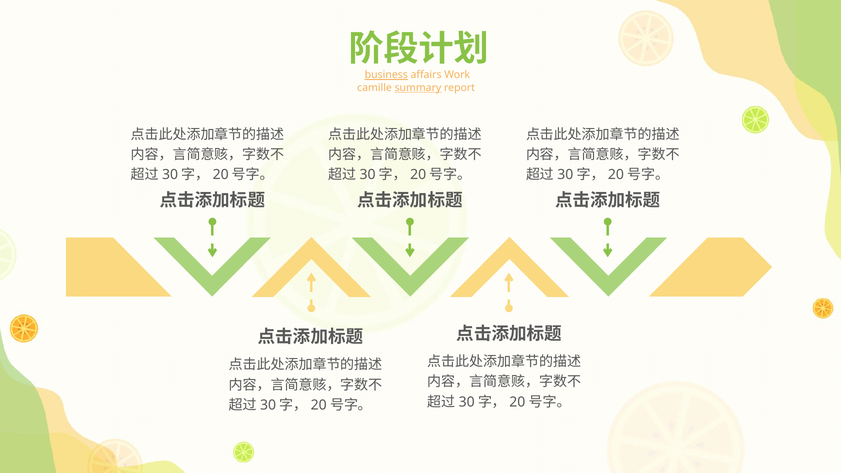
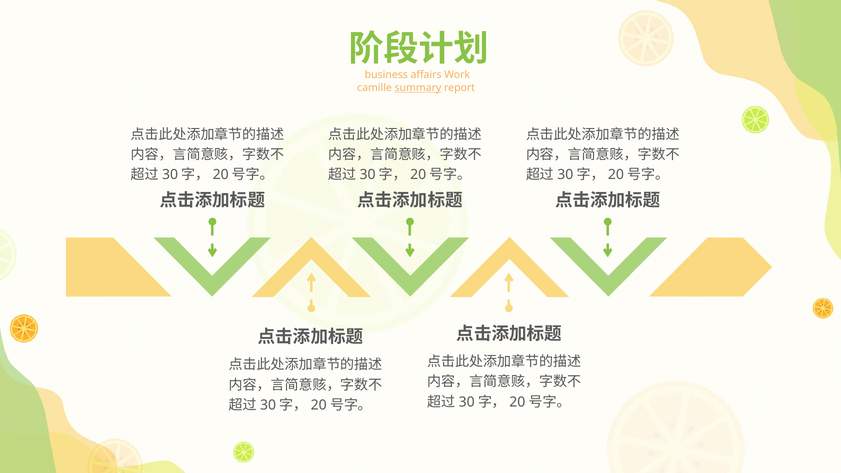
business underline: present -> none
